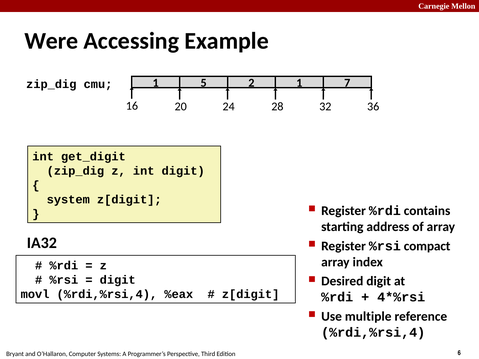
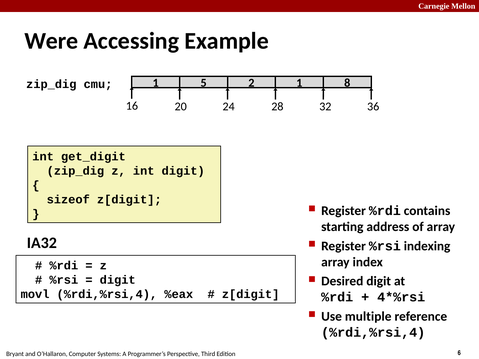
7: 7 -> 8
system: system -> sizeof
compact: compact -> indexing
